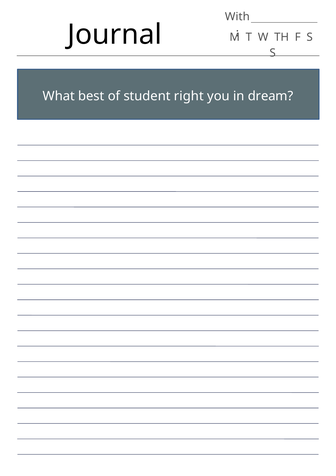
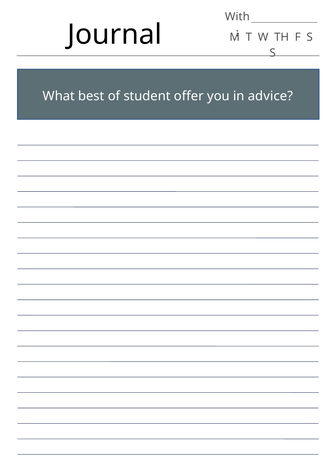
right: right -> offer
dream: dream -> advice
